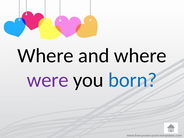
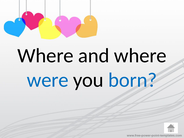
were colour: purple -> blue
